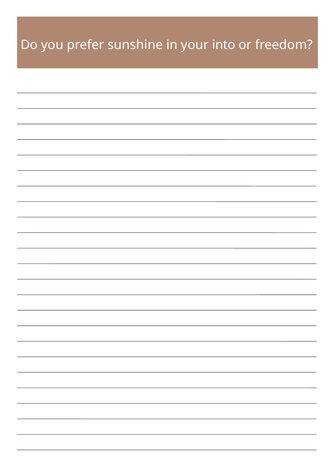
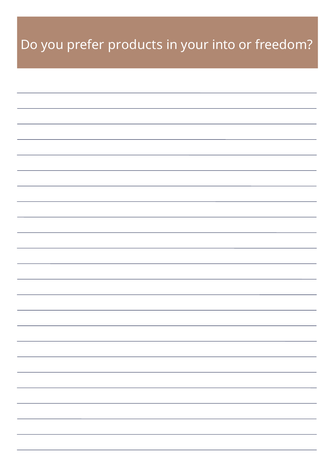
sunshine: sunshine -> products
